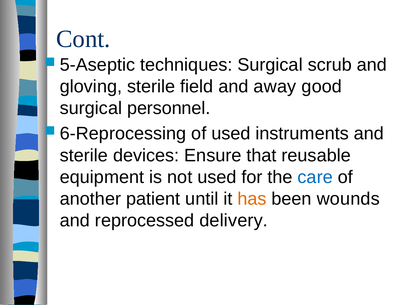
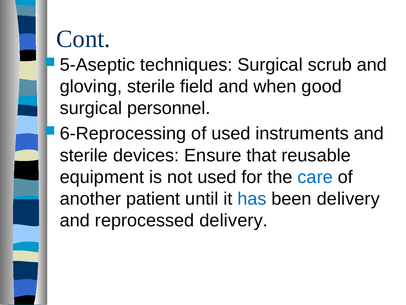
away: away -> when
has colour: orange -> blue
been wounds: wounds -> delivery
